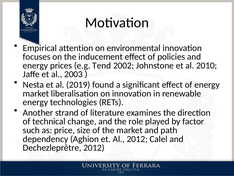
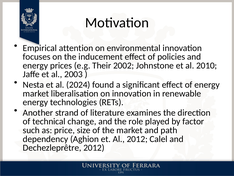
Tend: Tend -> Their
2019: 2019 -> 2024
